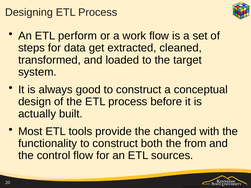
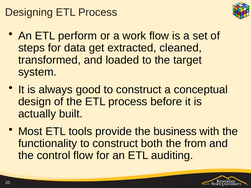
changed: changed -> business
sources: sources -> auditing
